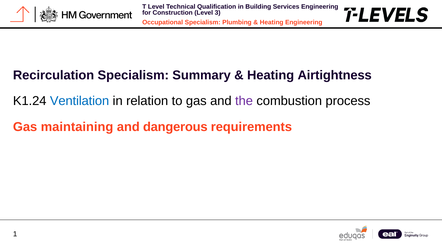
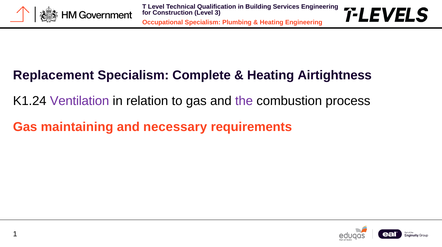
Recirculation: Recirculation -> Replacement
Summary: Summary -> Complete
Ventilation colour: blue -> purple
dangerous: dangerous -> necessary
